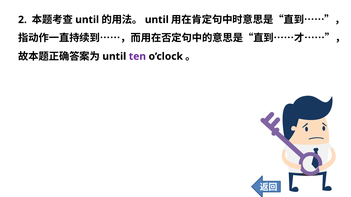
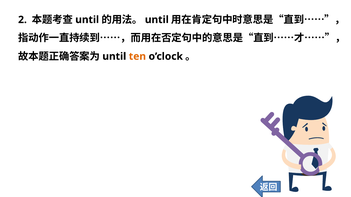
ten colour: purple -> orange
